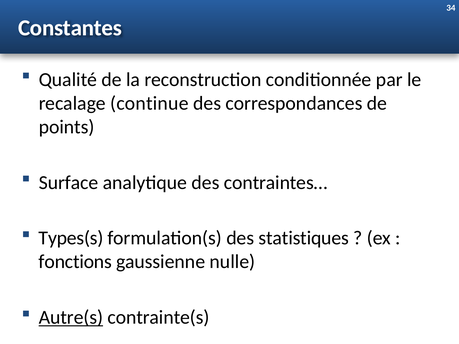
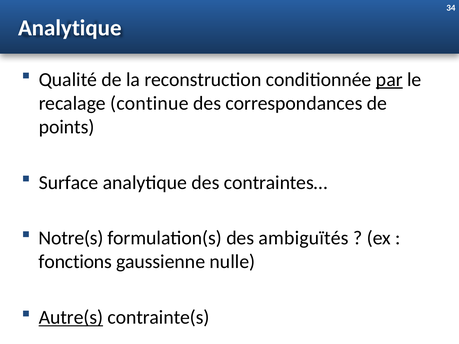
Constantes at (70, 28): Constantes -> Analytique
par underline: none -> present
Types(s: Types(s -> Notre(s
statistiques: statistiques -> ambiguïtés
